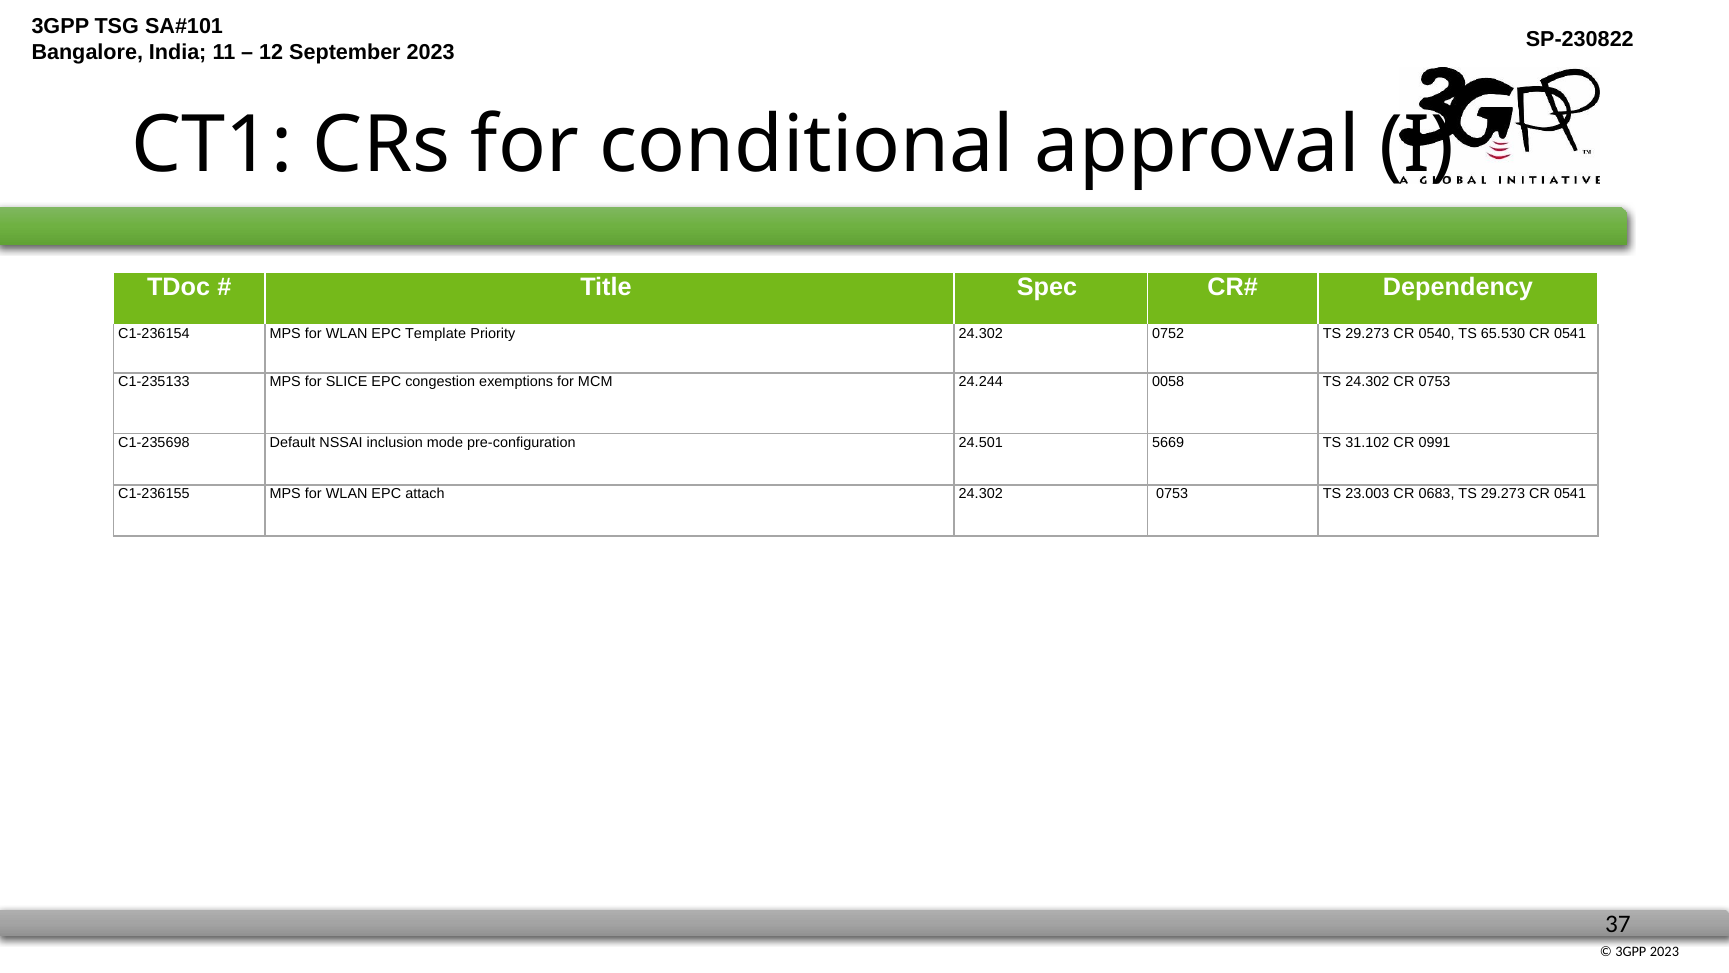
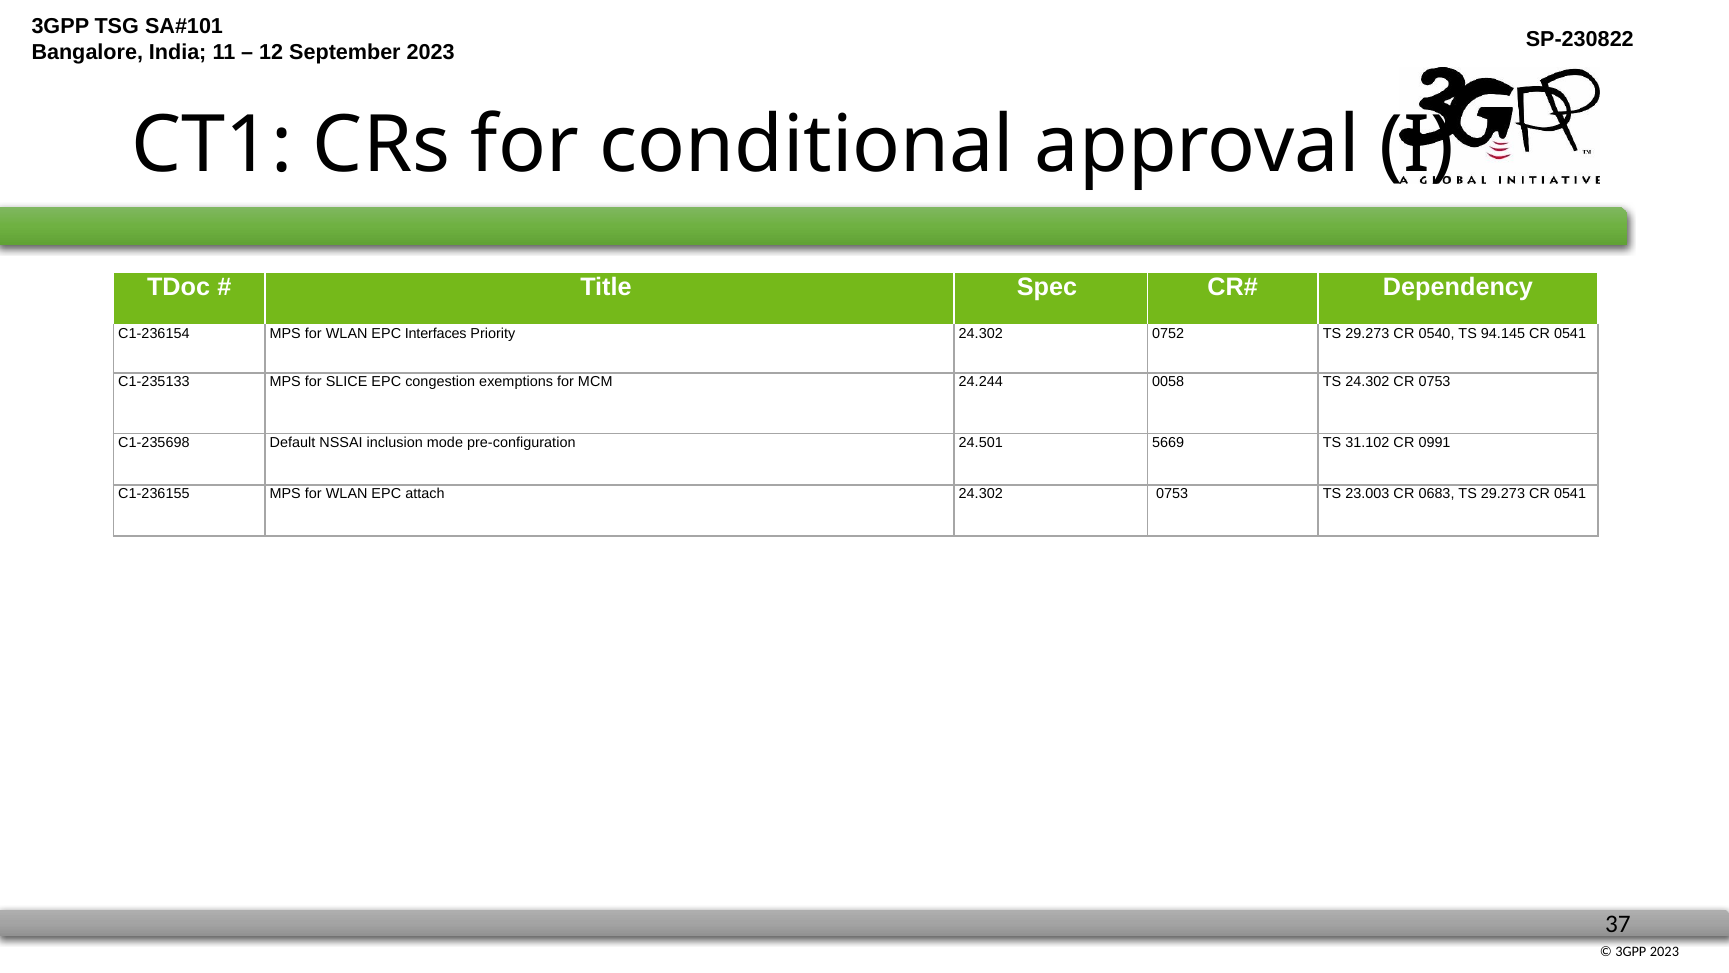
Template: Template -> Interfaces
65.530: 65.530 -> 94.145
